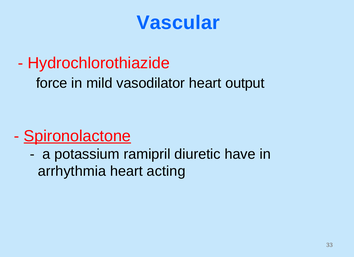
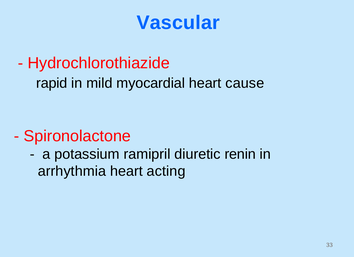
force: force -> rapid
vasodilator: vasodilator -> myocardial
output: output -> cause
Spironolactone underline: present -> none
have: have -> renin
